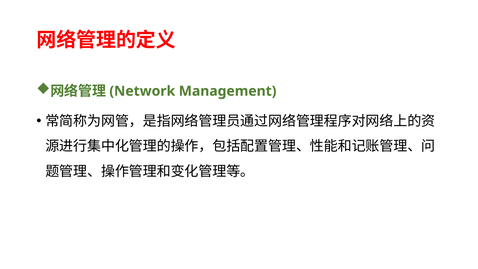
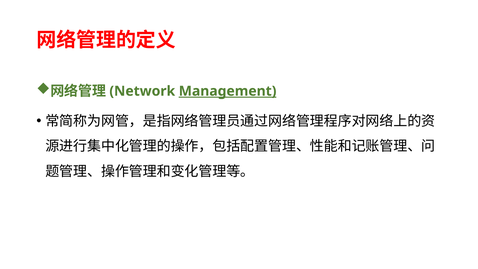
Management underline: none -> present
